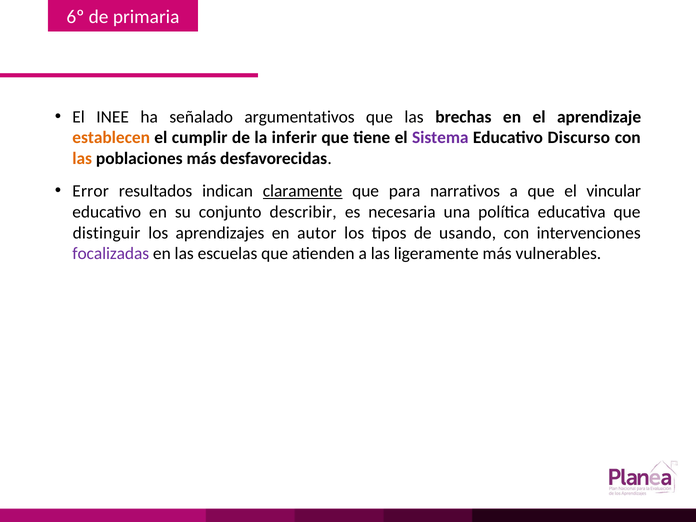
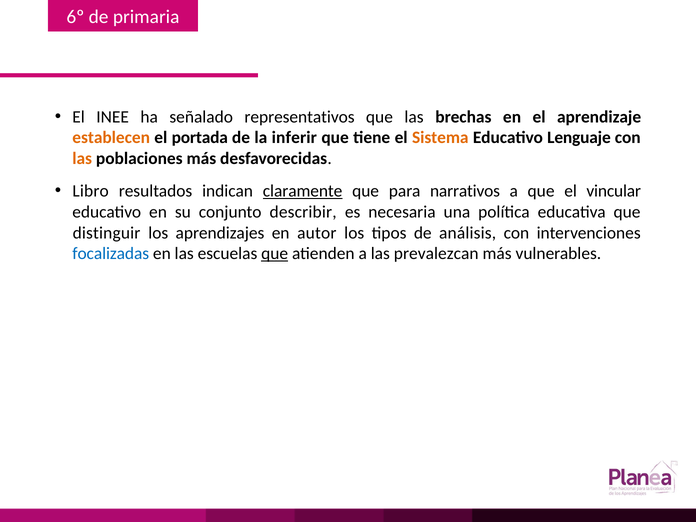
argumentativos: argumentativos -> representativos
cumplir: cumplir -> portada
Sistema colour: purple -> orange
Discurso: Discurso -> Lenguaje
Error: Error -> Libro
usando: usando -> análisis
focalizadas colour: purple -> blue
que at (275, 254) underline: none -> present
ligeramente: ligeramente -> prevalezcan
